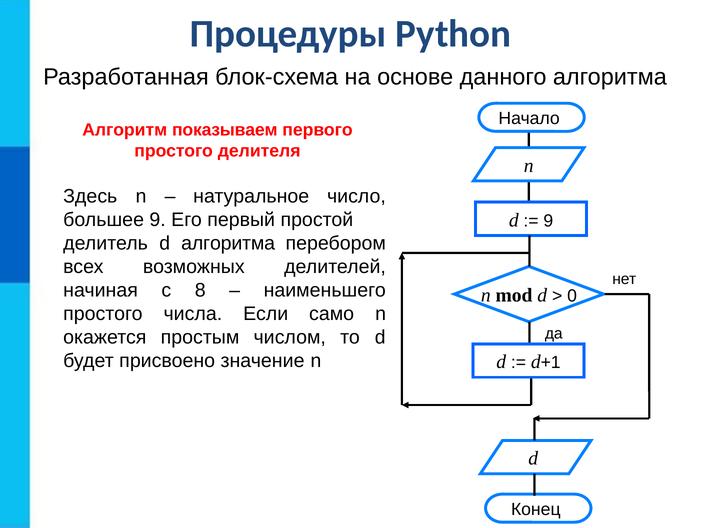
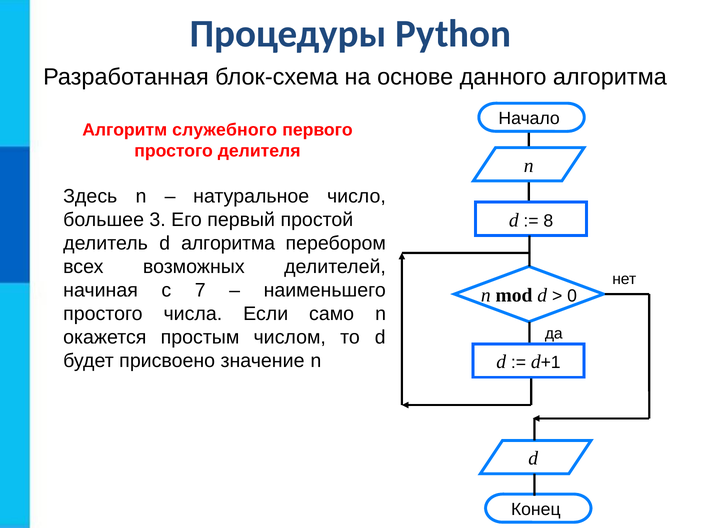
показываем: показываем -> служебного
большее 9: 9 -> 3
9 at (548, 221): 9 -> 8
8: 8 -> 7
